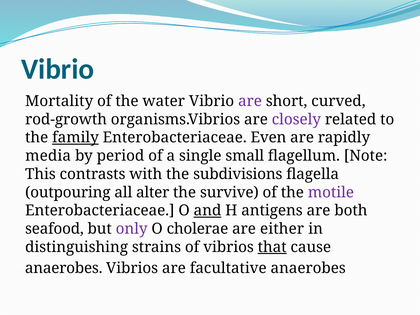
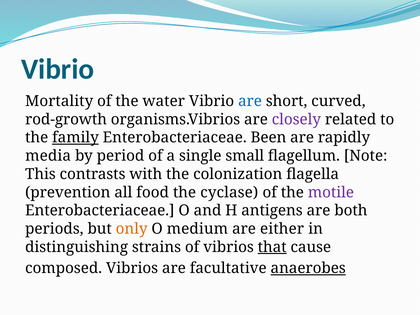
are at (250, 101) colour: purple -> blue
Even: Even -> Been
subdivisions: subdivisions -> colonization
outpouring: outpouring -> prevention
alter: alter -> food
survive: survive -> cyclase
and underline: present -> none
seafood: seafood -> periods
only colour: purple -> orange
cholerae: cholerae -> medium
anaerobes at (64, 268): anaerobes -> composed
anaerobes at (308, 268) underline: none -> present
